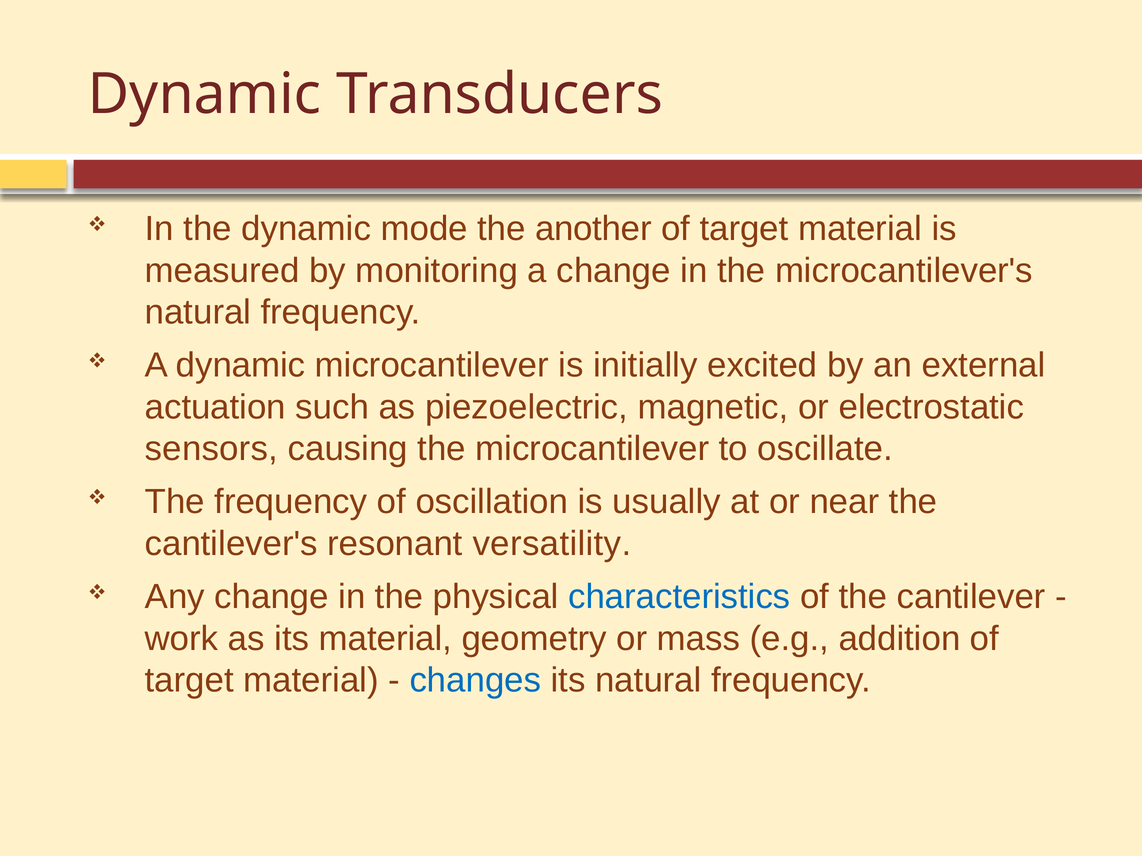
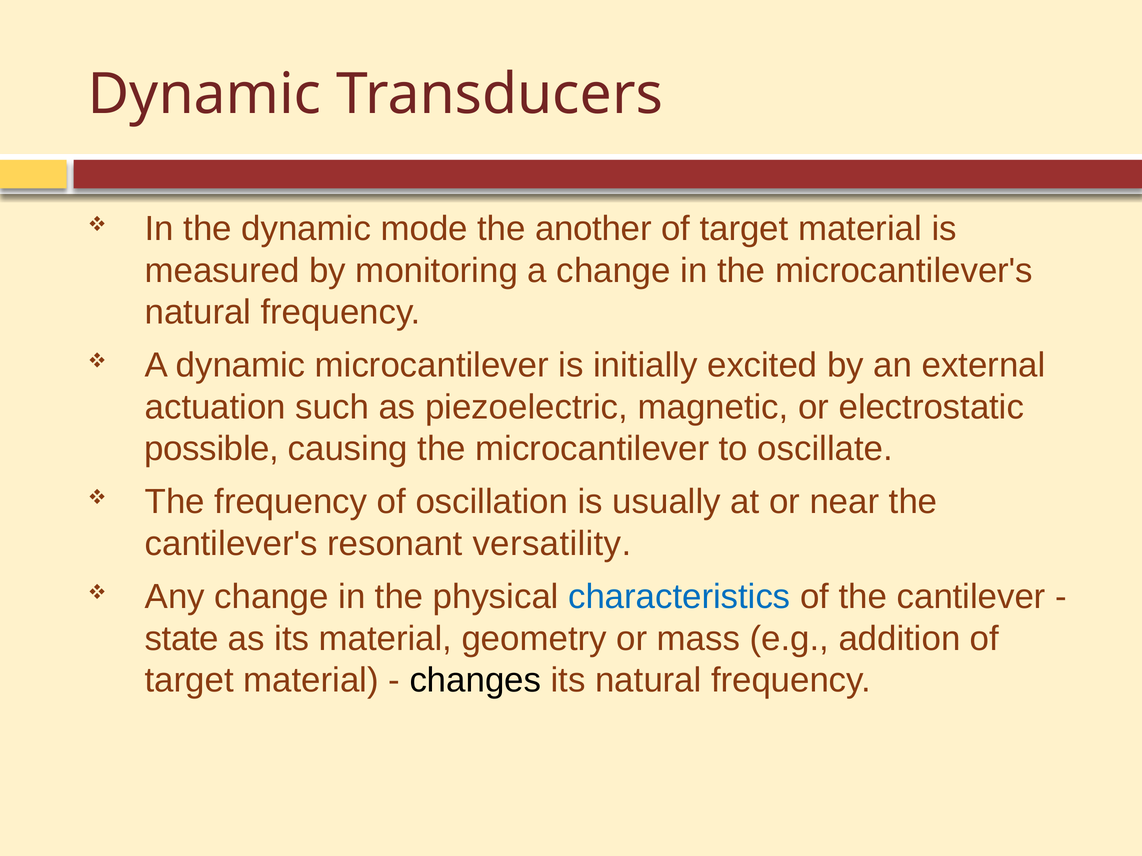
sensors: sensors -> possible
work: work -> state
changes colour: blue -> black
